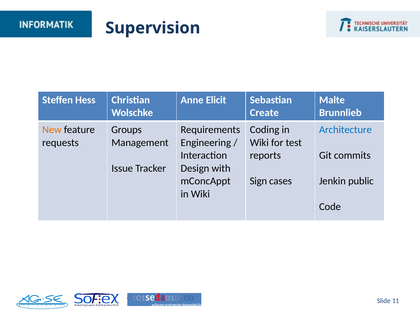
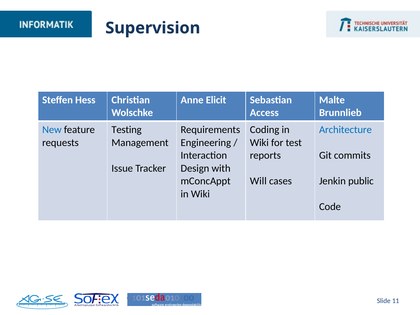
Create: Create -> Access
New colour: orange -> blue
Groups: Groups -> Testing
Sign: Sign -> Will
